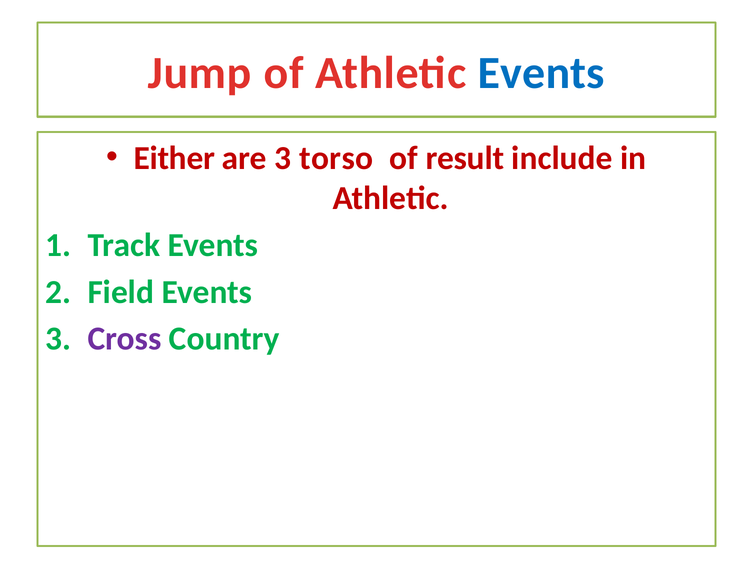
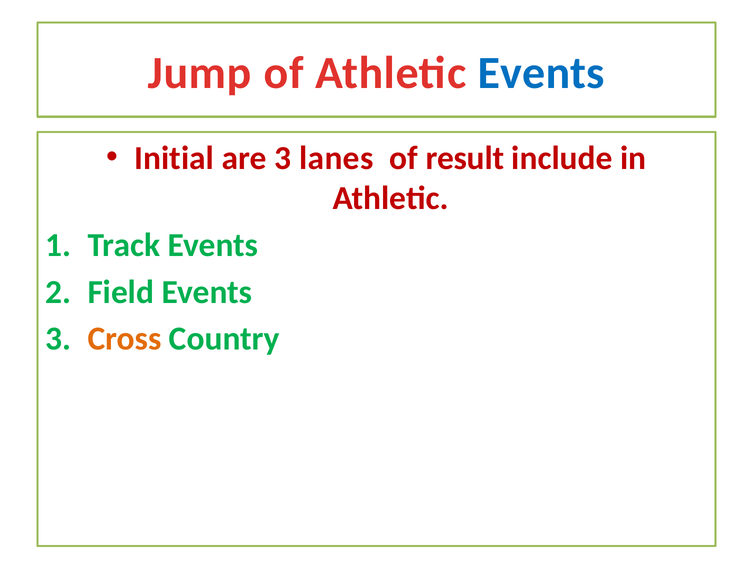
Either: Either -> Initial
torso: torso -> lanes
Cross colour: purple -> orange
